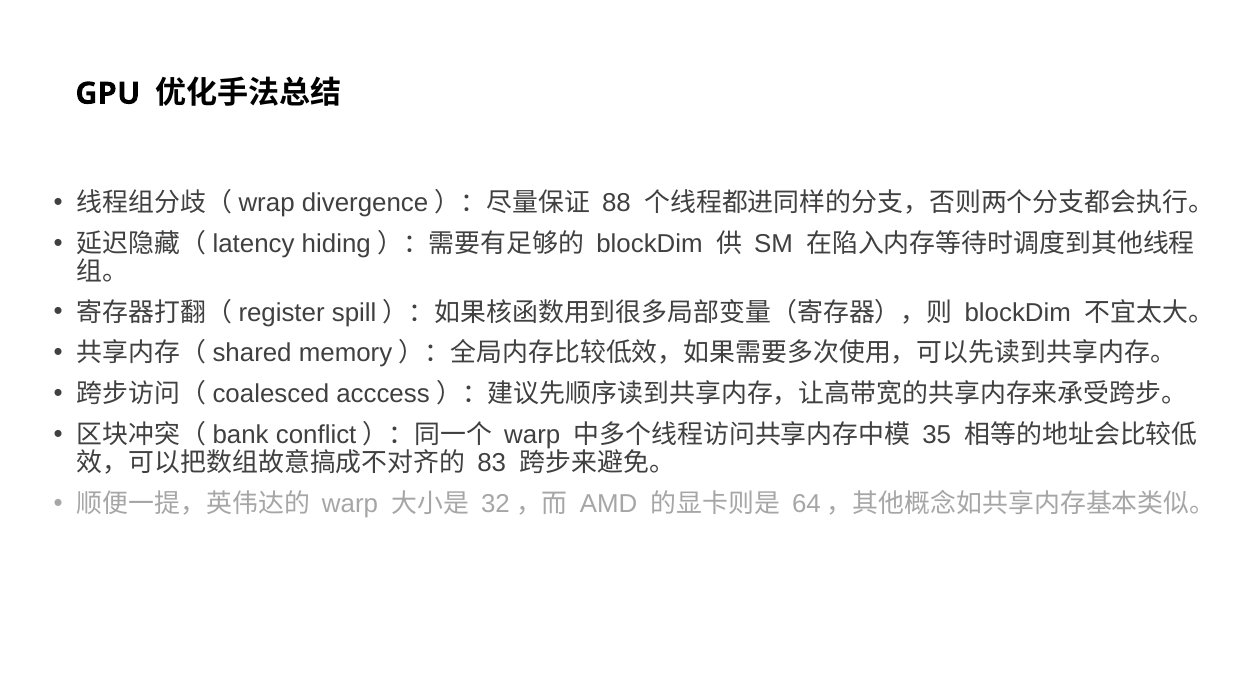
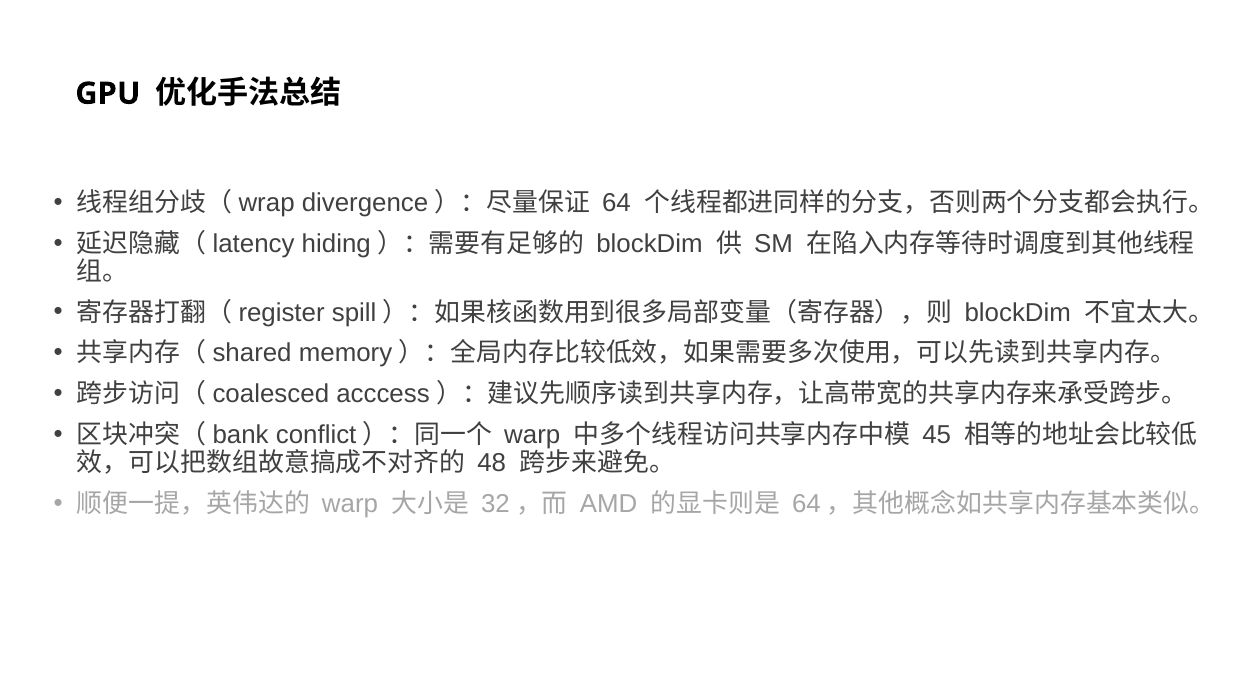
88: 88 -> 64
35: 35 -> 45
83: 83 -> 48
